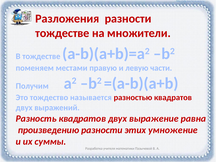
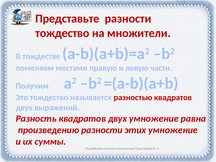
Разложения: Разложения -> Представьте
тождестве at (62, 33): тождестве -> тождество
двух выражение: выражение -> умножение
